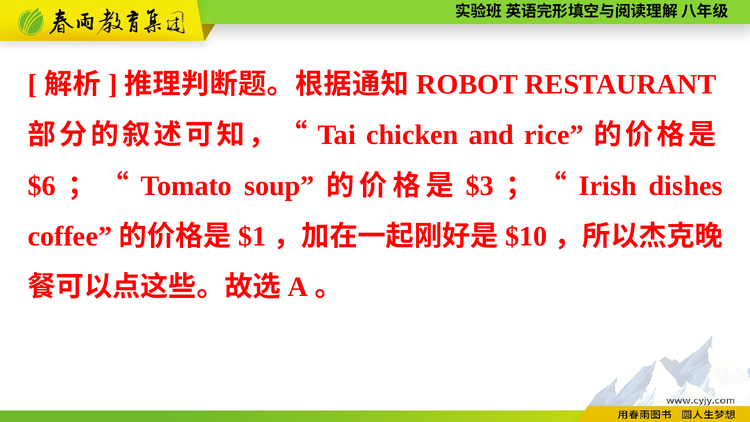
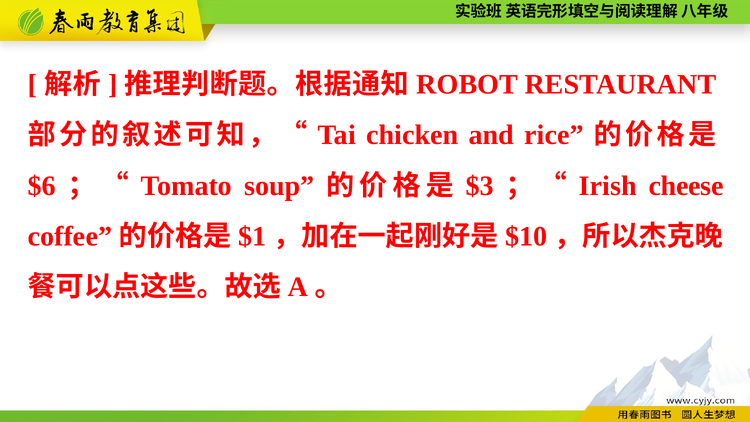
dishes: dishes -> cheese
